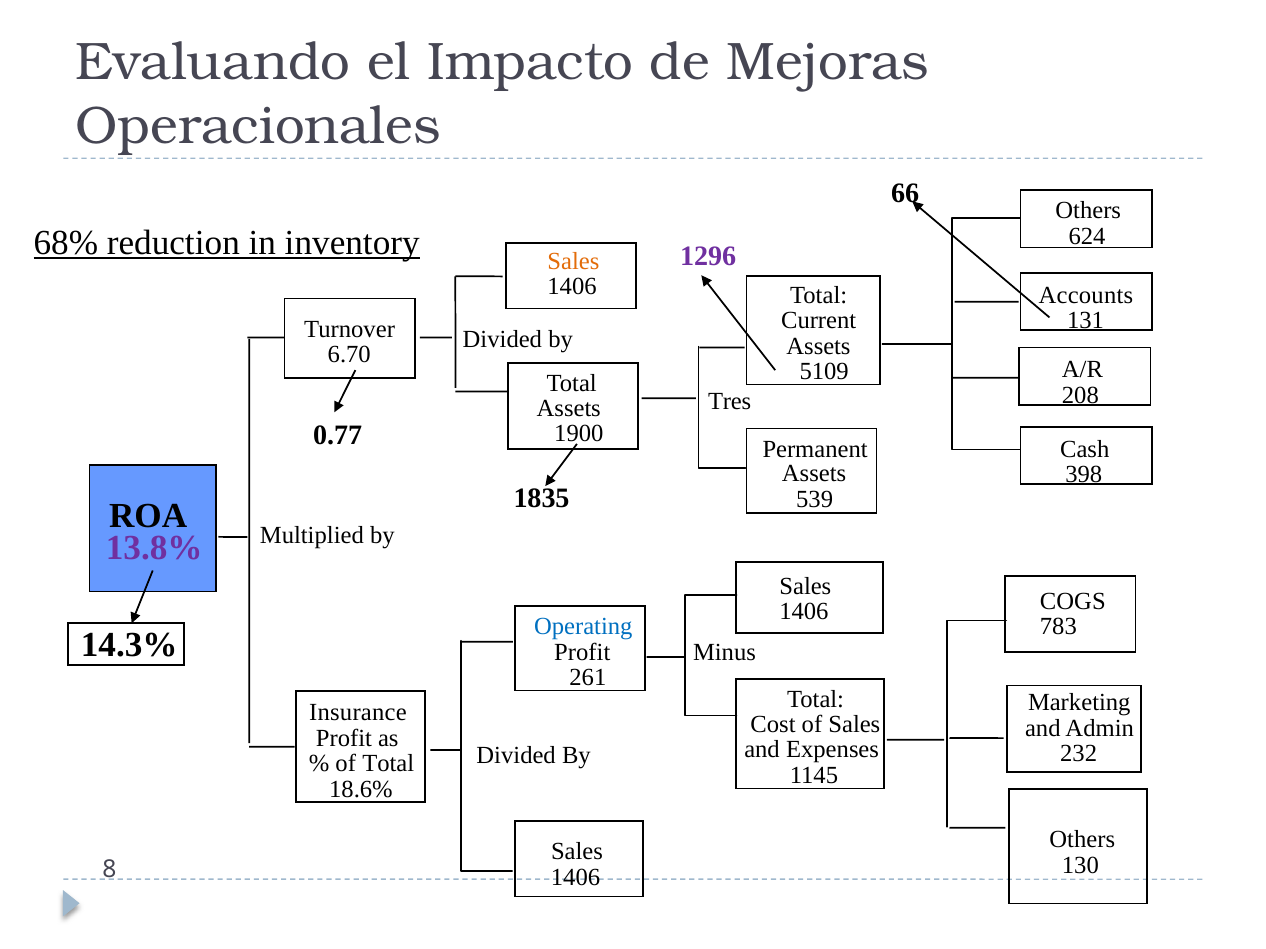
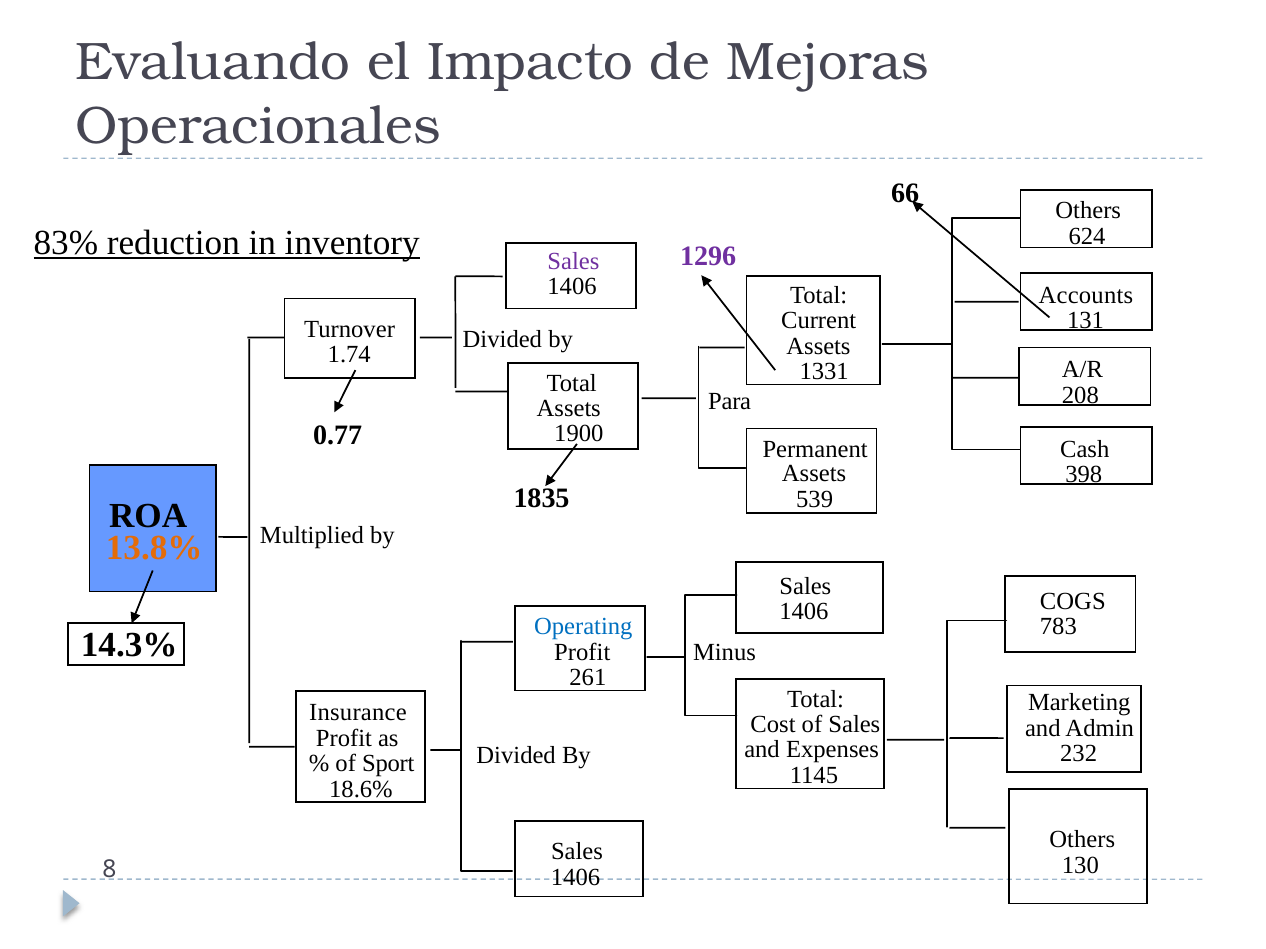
68%: 68% -> 83%
Sales at (573, 261) colour: orange -> purple
6.70: 6.70 -> 1.74
5109: 5109 -> 1331
Tres: Tres -> Para
13.8% colour: purple -> orange
of Total: Total -> Sport
